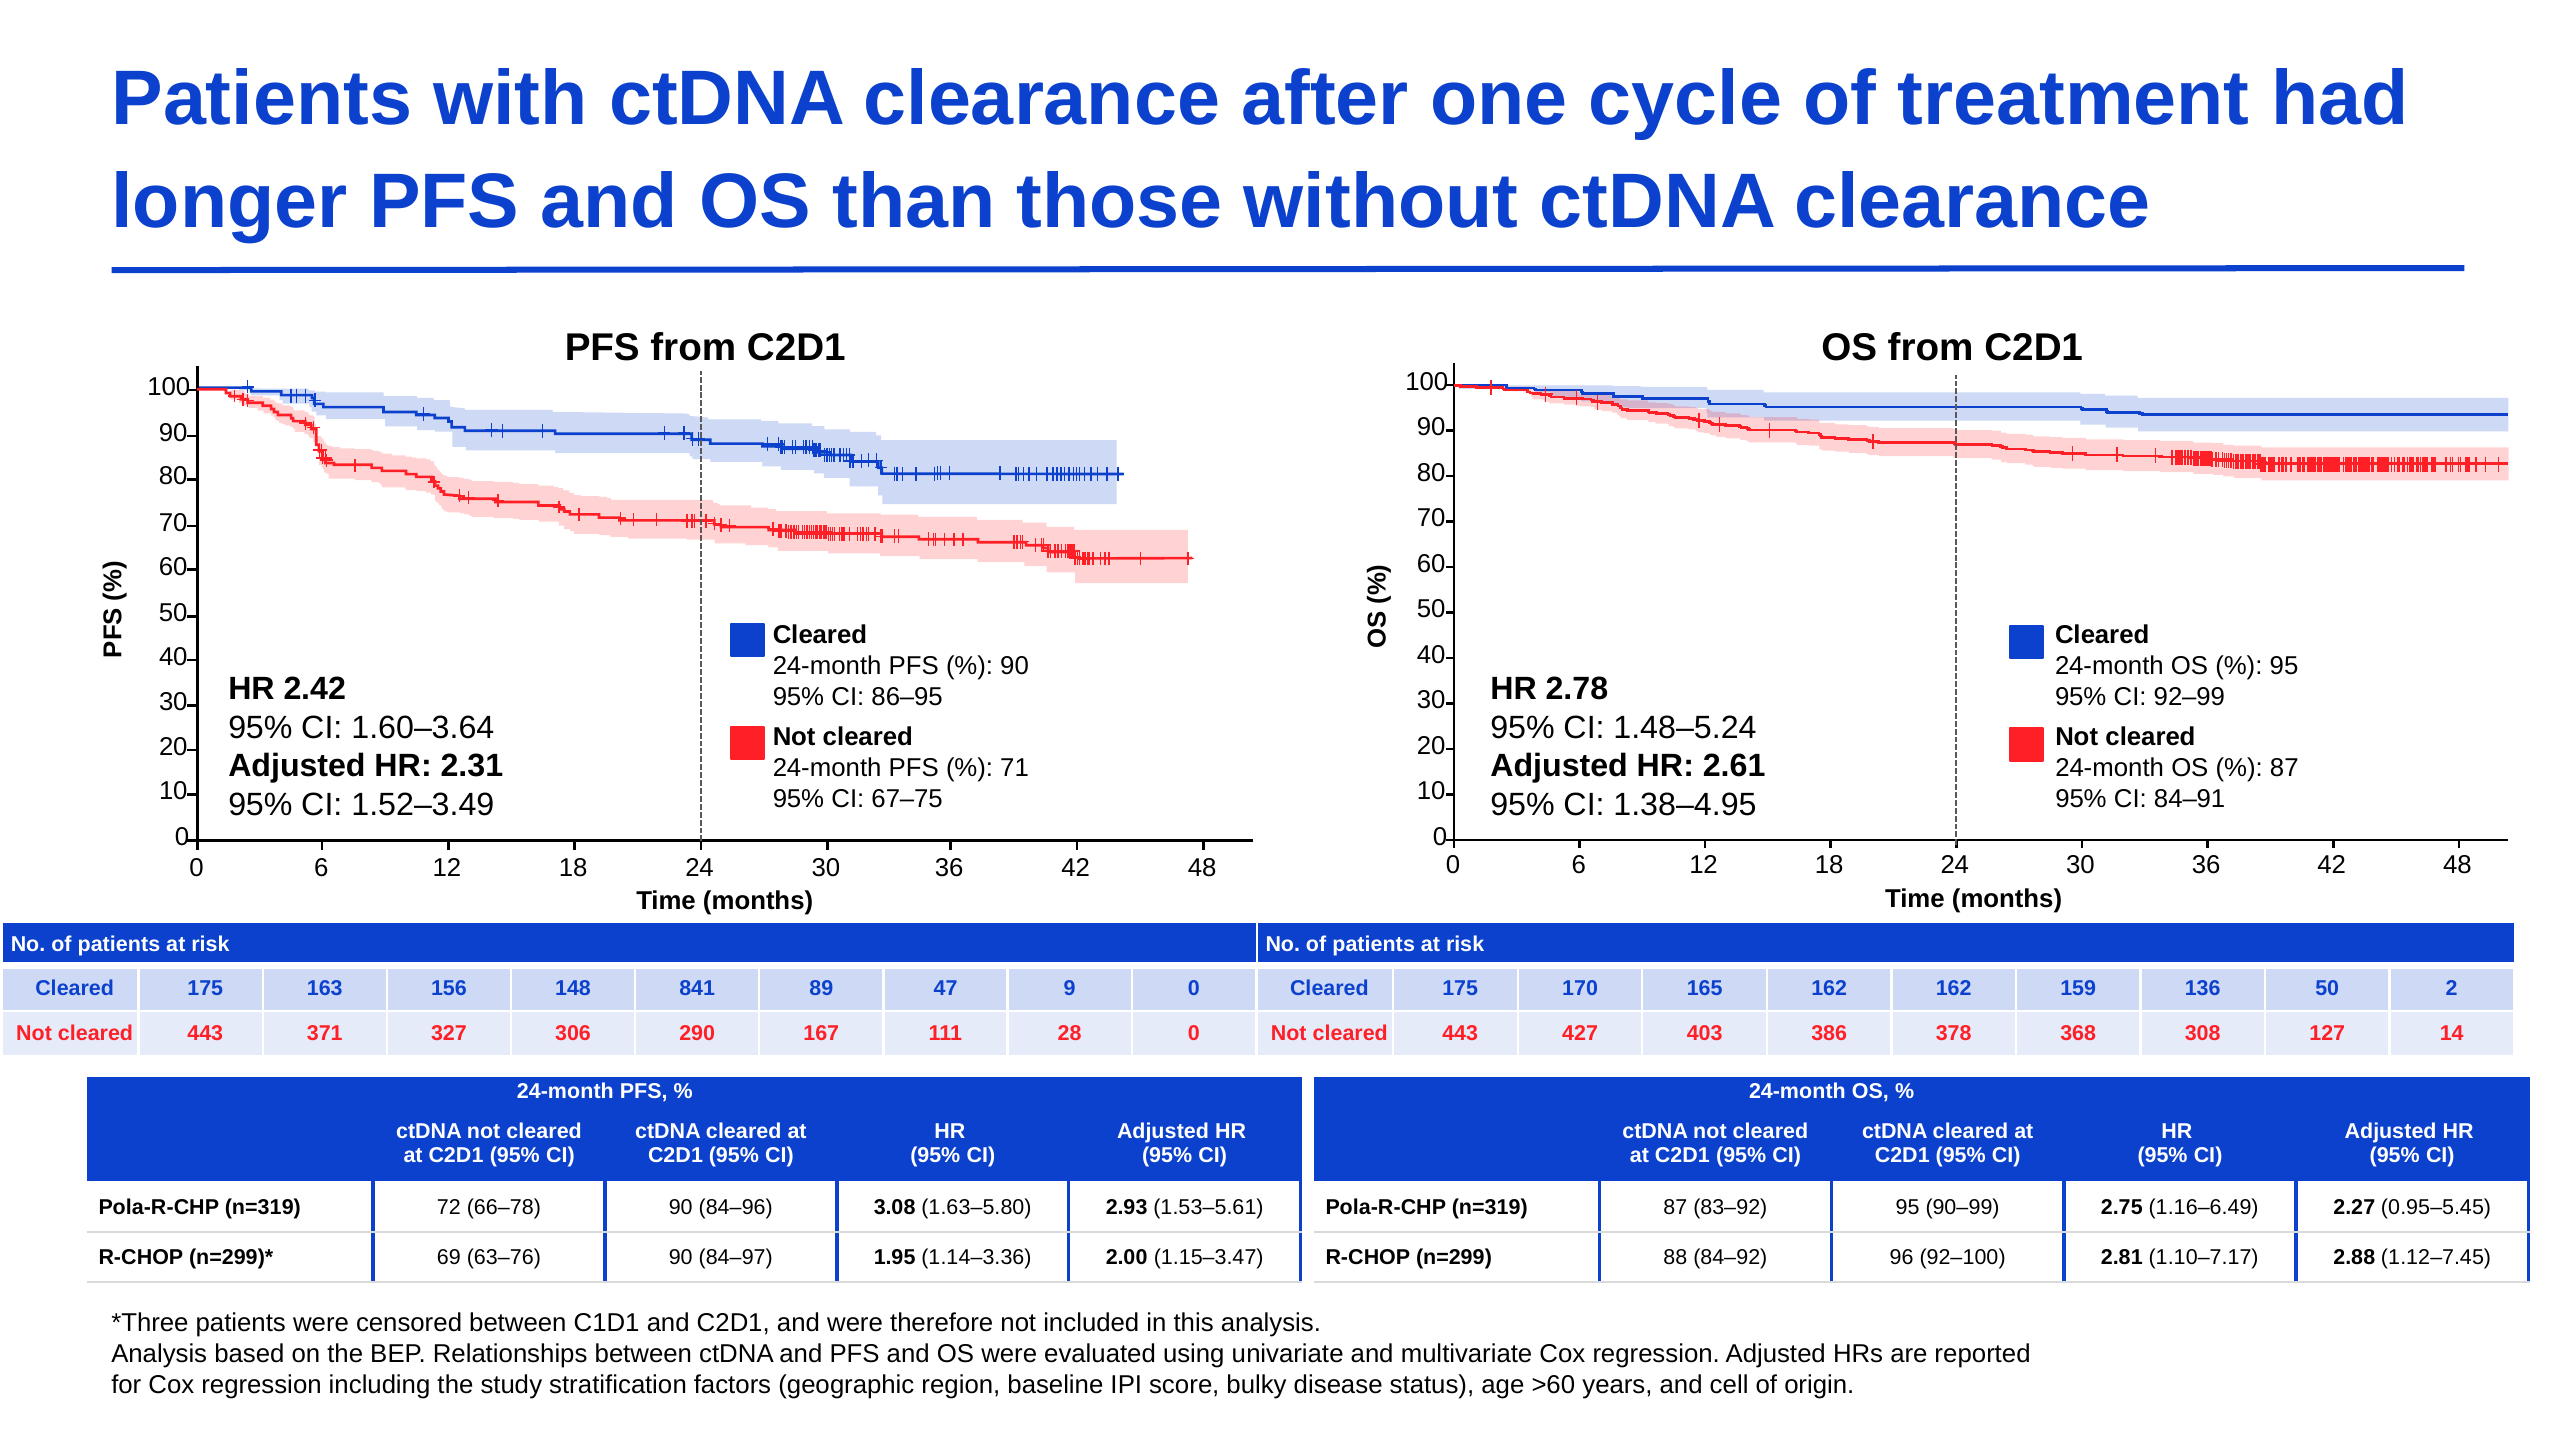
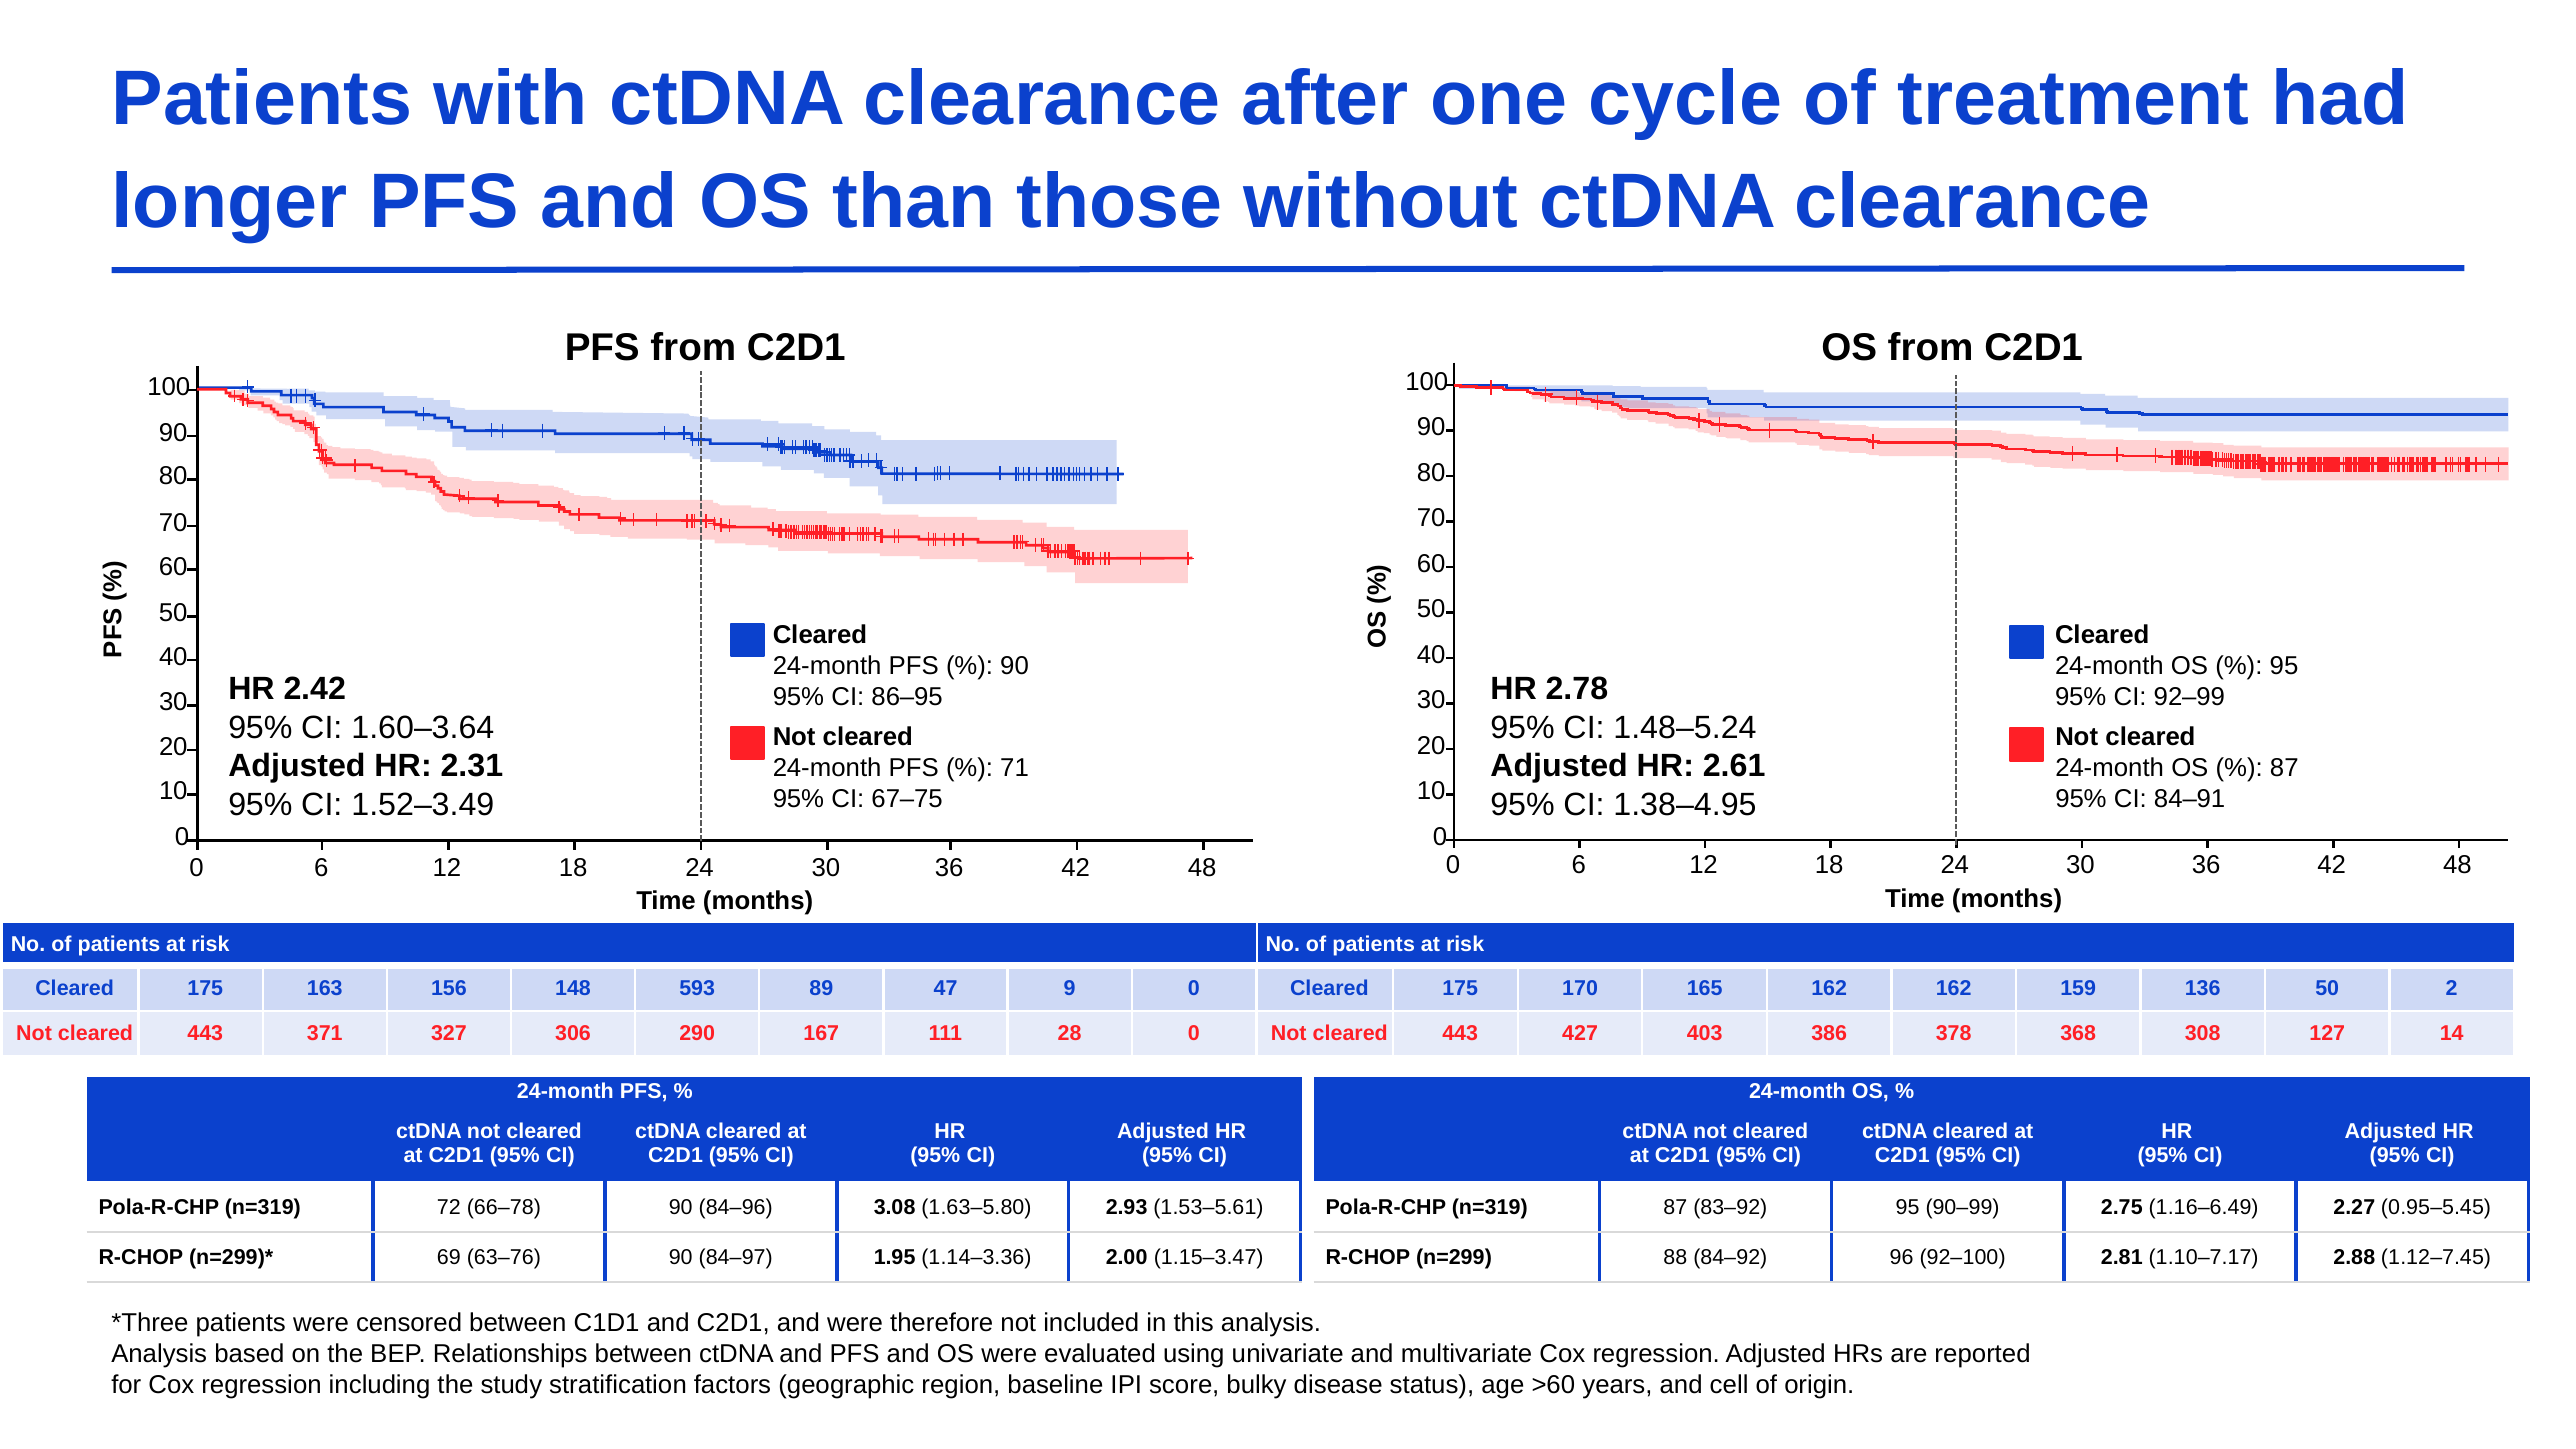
841: 841 -> 593
